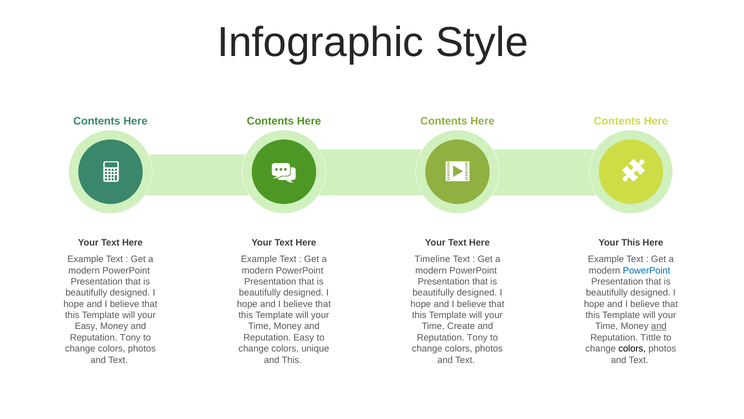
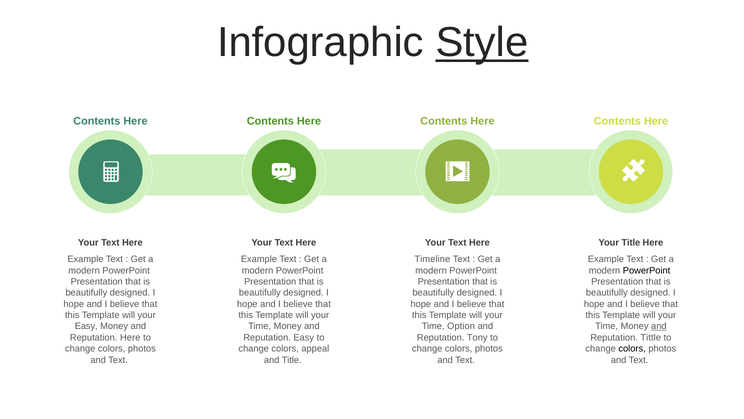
Style underline: none -> present
Your This: This -> Title
PowerPoint at (647, 270) colour: blue -> black
Create: Create -> Option
Tony at (130, 337): Tony -> Here
unique: unique -> appeal
and This: This -> Title
